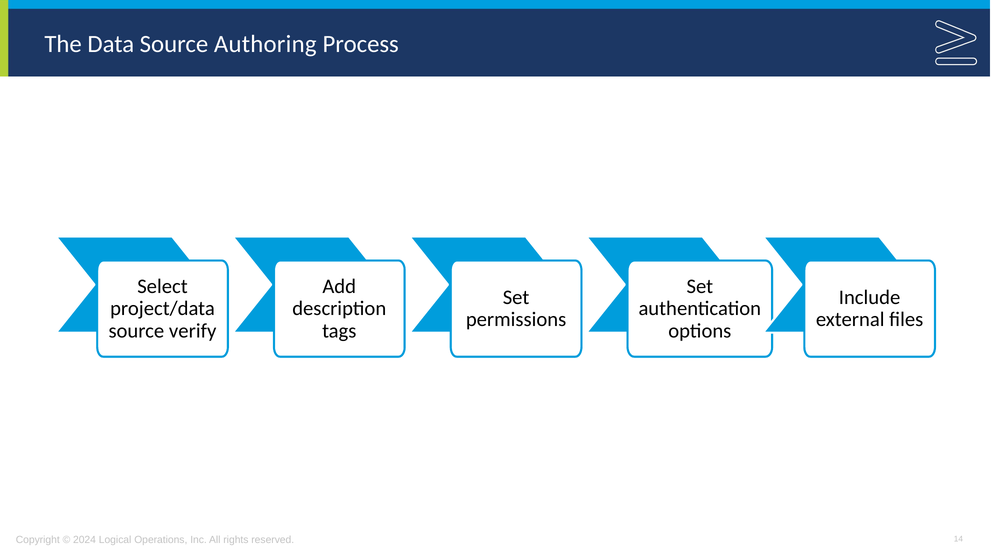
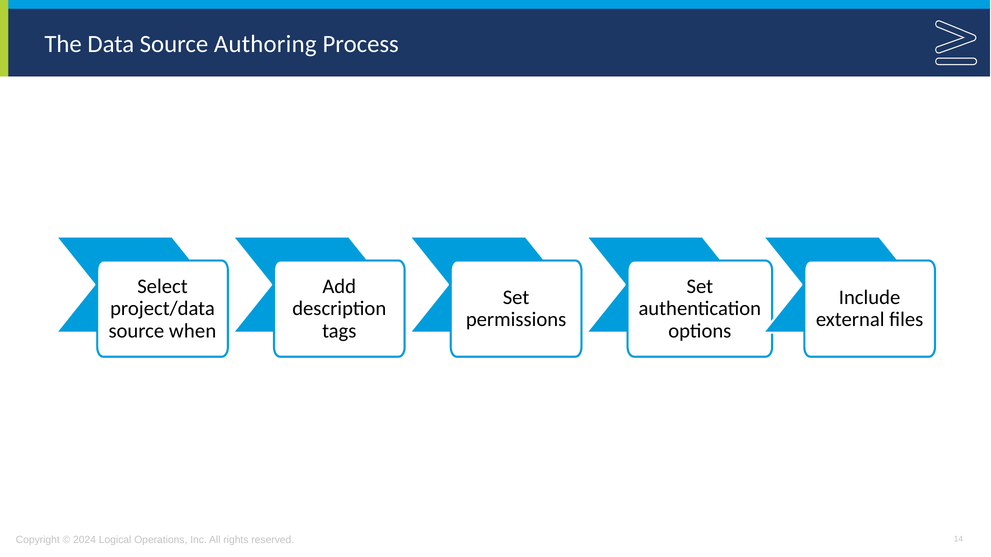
verify: verify -> when
